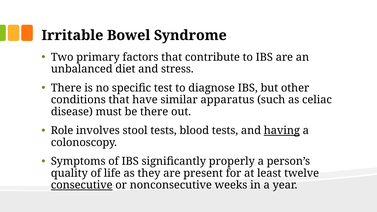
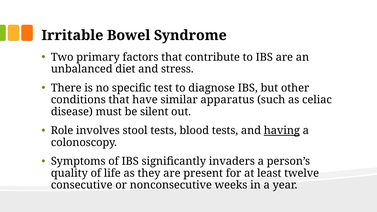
be there: there -> silent
properly: properly -> invaders
consecutive underline: present -> none
